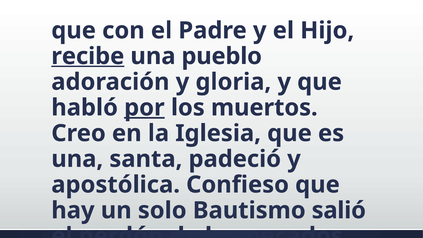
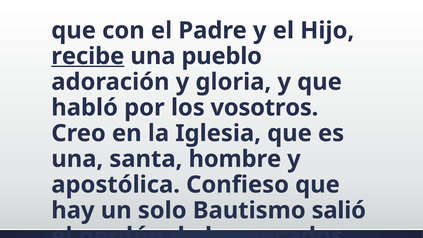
por underline: present -> none
muertos: muertos -> vosotros
padeció: padeció -> hombre
